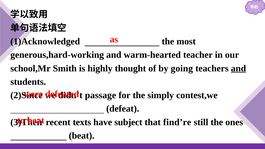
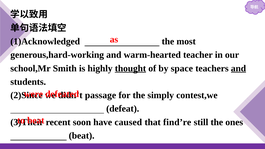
thought underline: none -> present
going: going -> space
texts: texts -> soon
subject: subject -> caused
